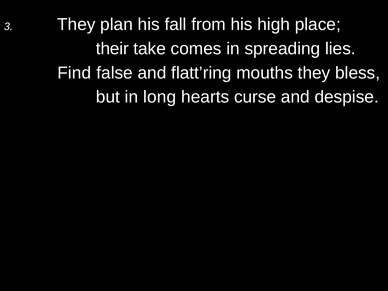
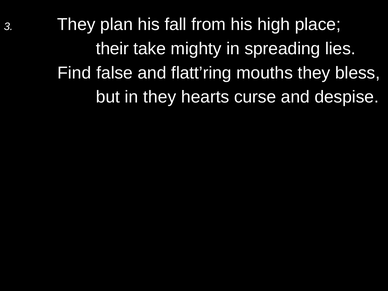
comes: comes -> mighty
in long: long -> they
